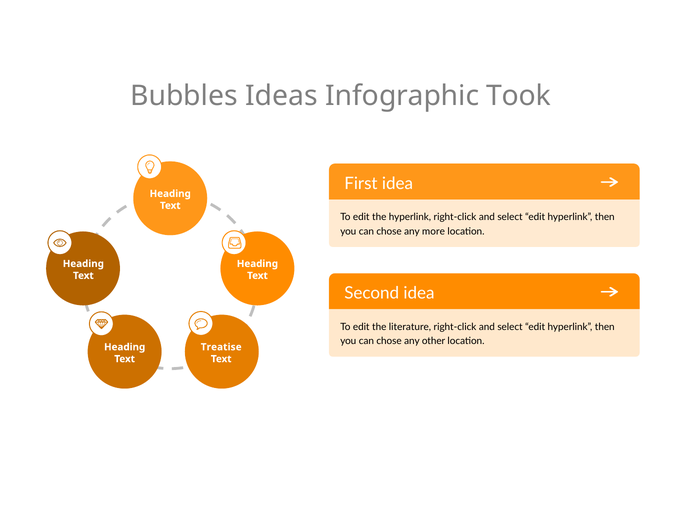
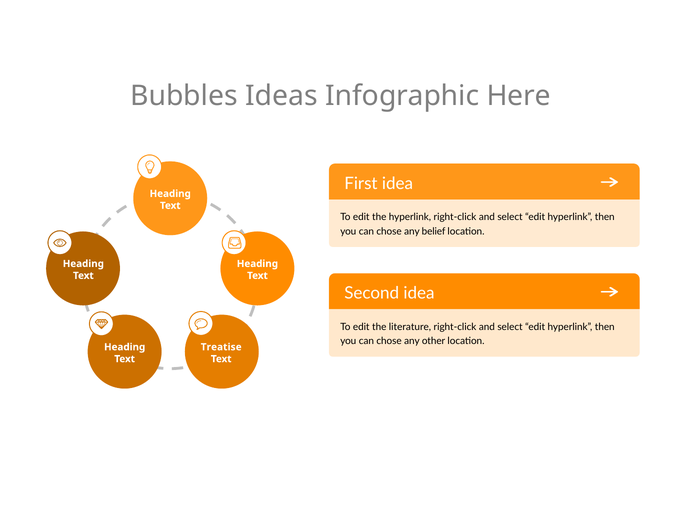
Took: Took -> Here
more: more -> belief
